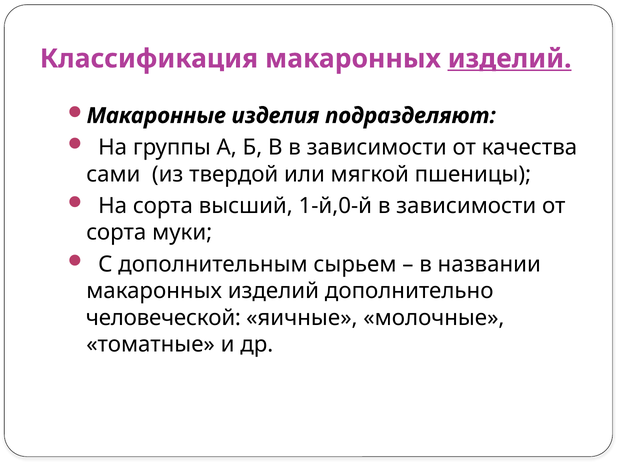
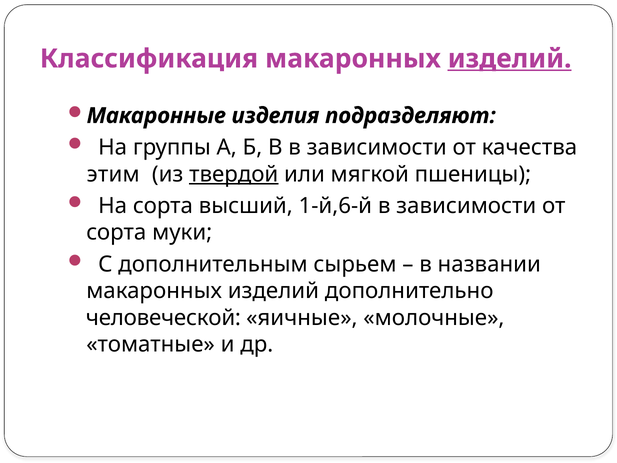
сами: сами -> этим
твердой underline: none -> present
1-й,0-й: 1-й,0-й -> 1-й,6-й
